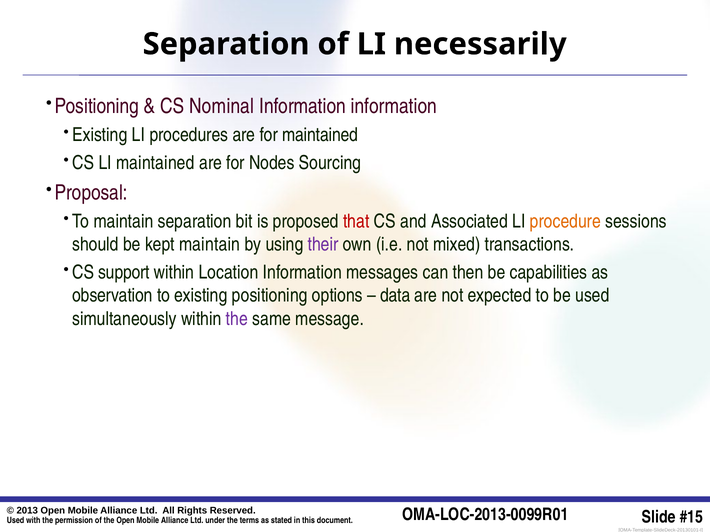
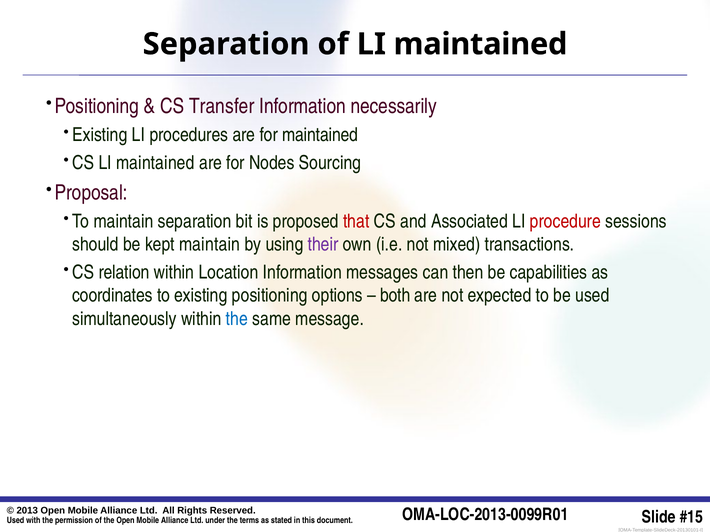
of LI necessarily: necessarily -> maintained
Nominal: Nominal -> Transfer
Information information: information -> necessarily
procedure colour: orange -> red
support: support -> relation
observation: observation -> coordinates
data: data -> both
the at (237, 319) colour: purple -> blue
